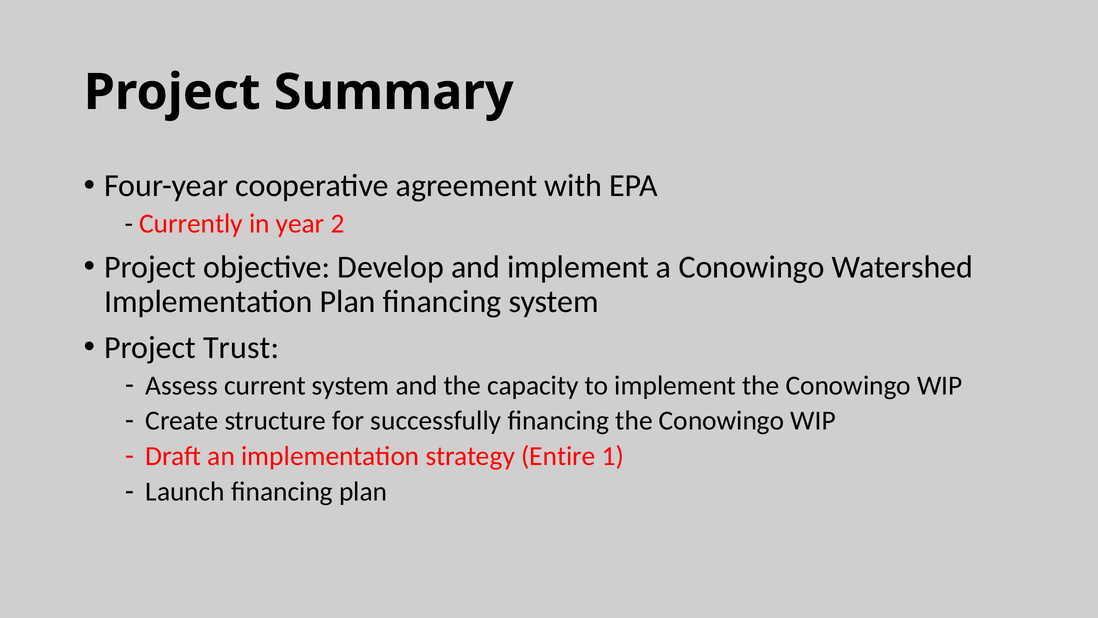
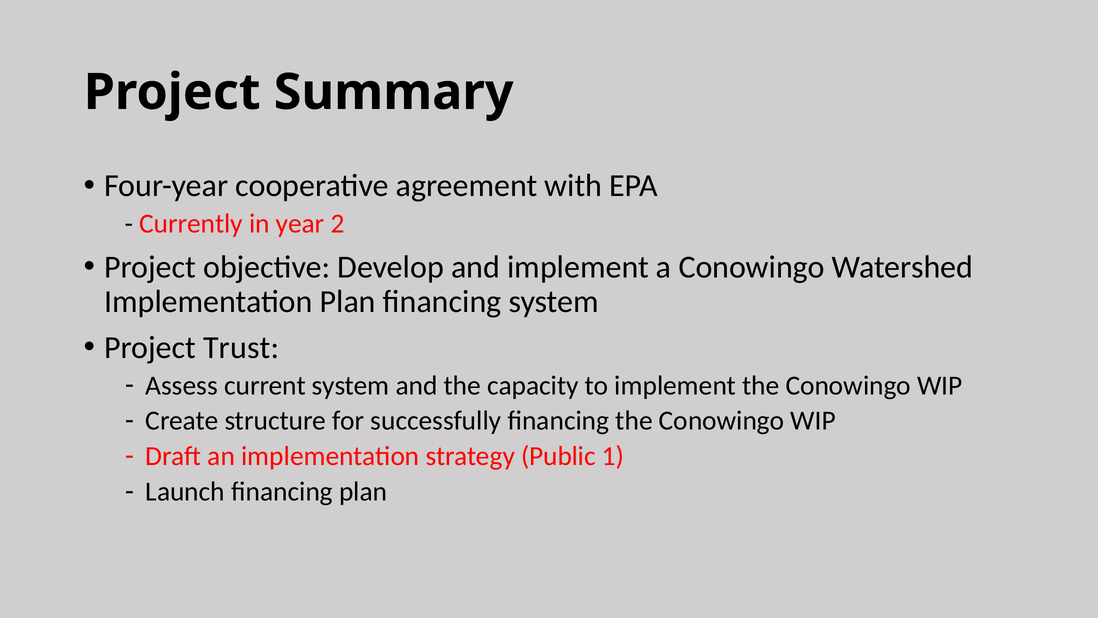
Entire: Entire -> Public
